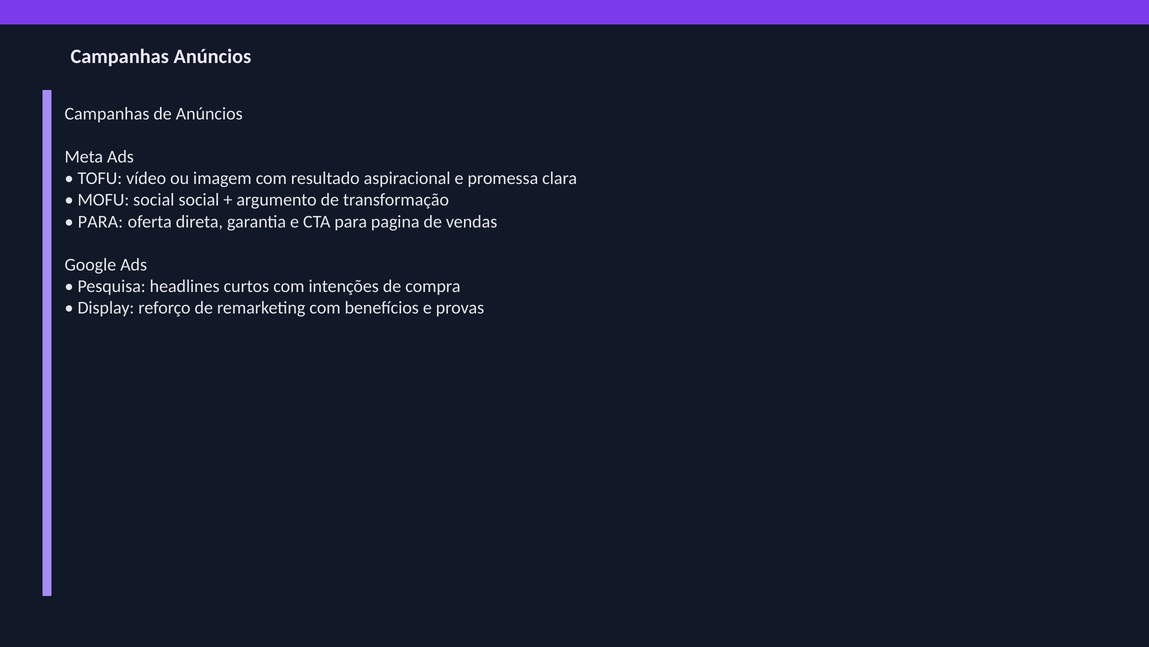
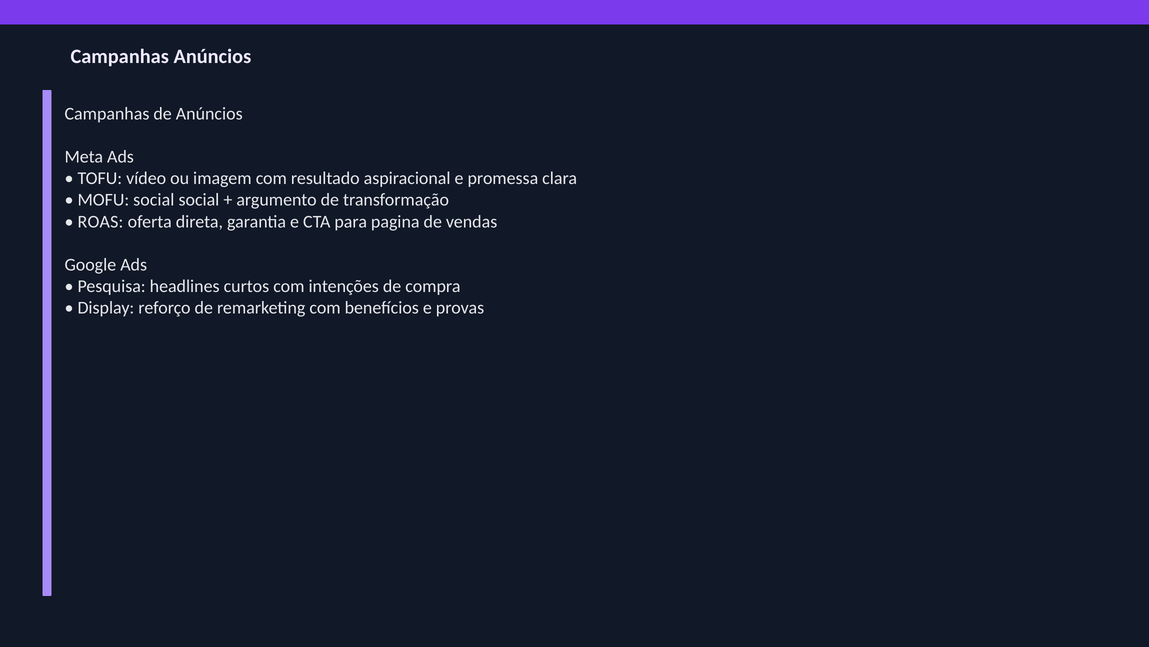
PARA at (100, 221): PARA -> ROAS
